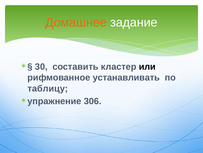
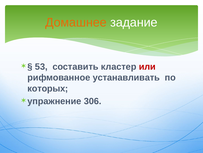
30: 30 -> 53
или colour: black -> red
таблицу: таблицу -> которых
